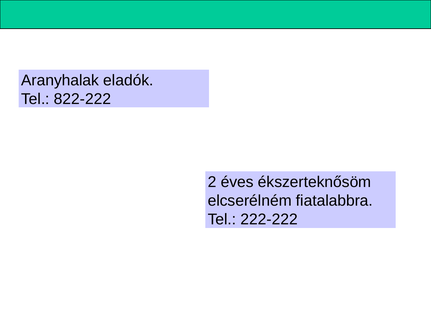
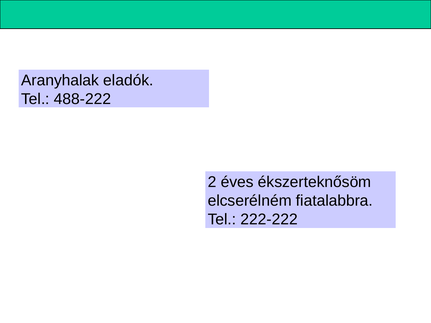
822-222: 822-222 -> 488-222
